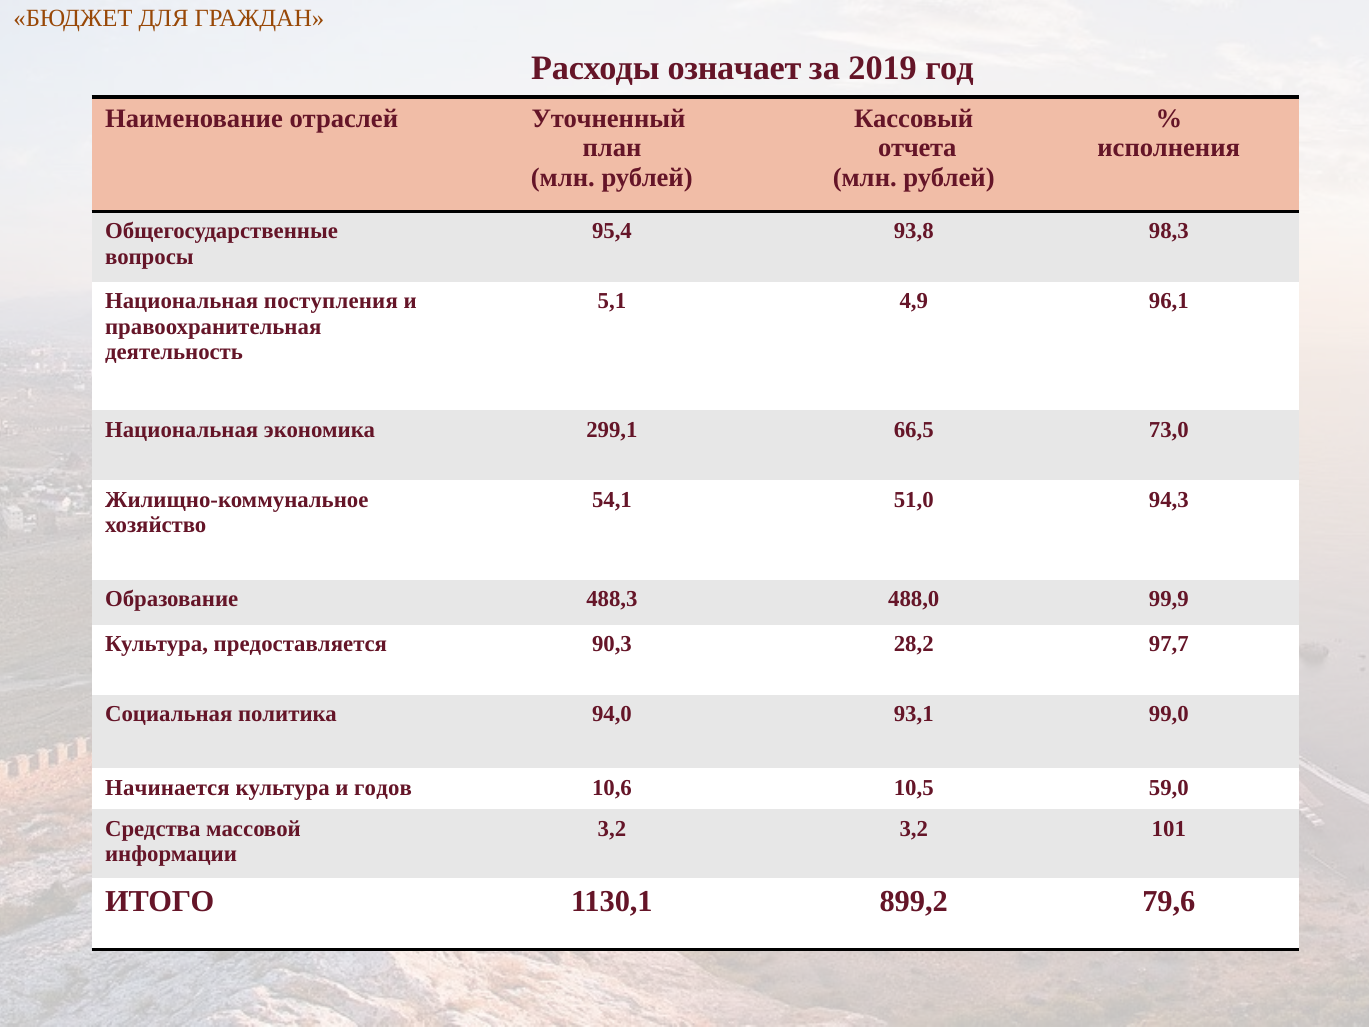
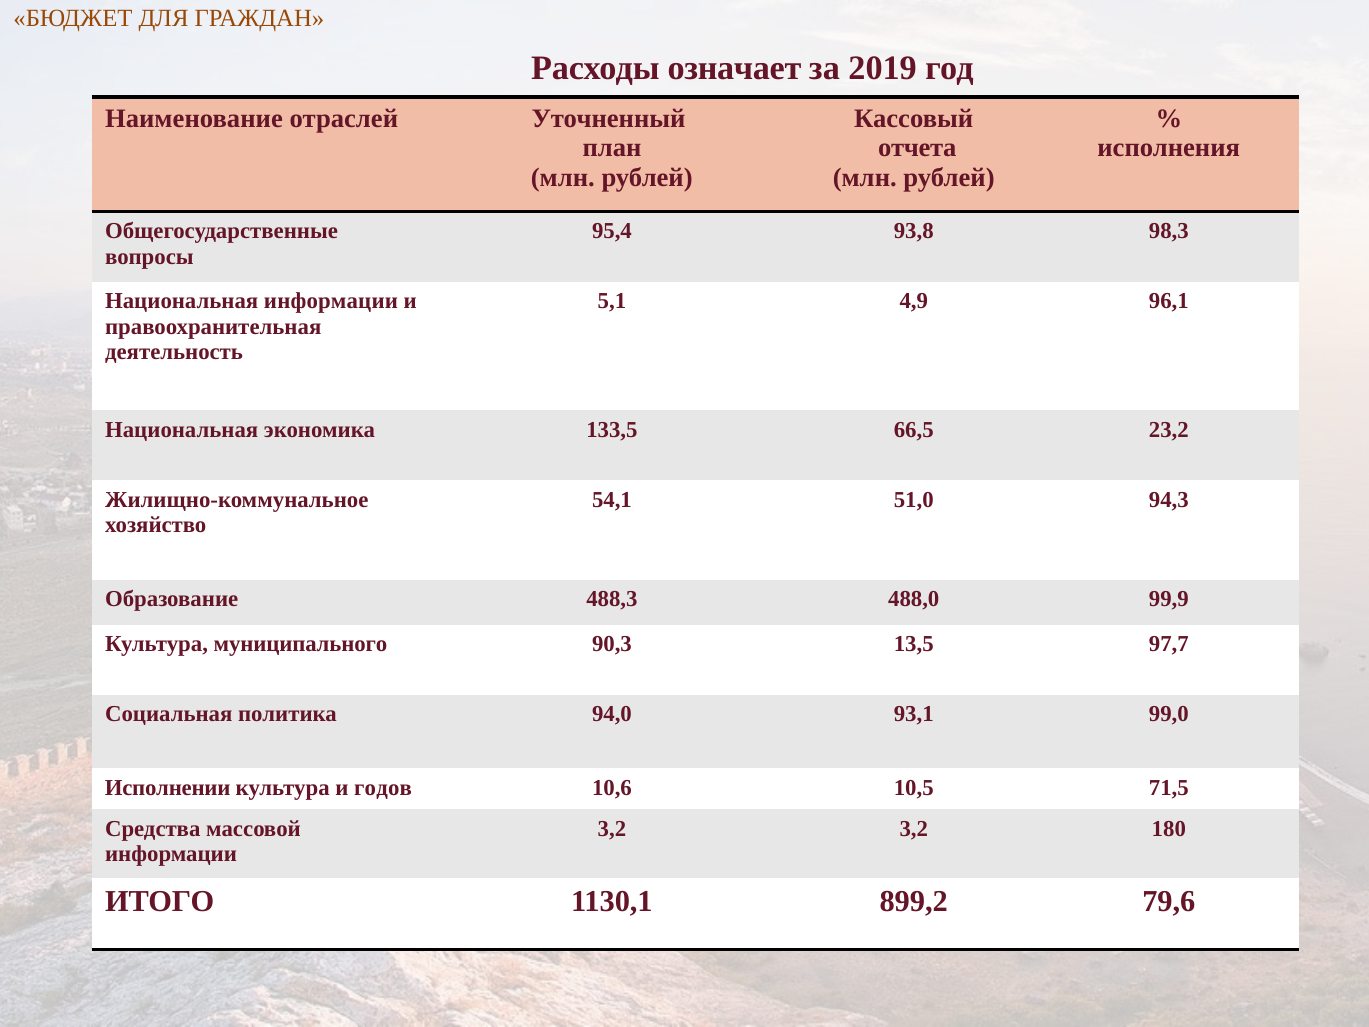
Национальная поступления: поступления -> информации
299,1: 299,1 -> 133,5
73,0: 73,0 -> 23,2
предоставляется: предоставляется -> муниципального
28,2: 28,2 -> 13,5
Начинается: Начинается -> Исполнении
59,0: 59,0 -> 71,5
101: 101 -> 180
